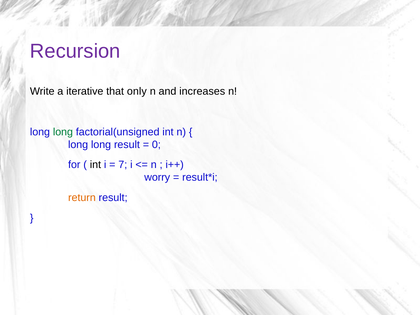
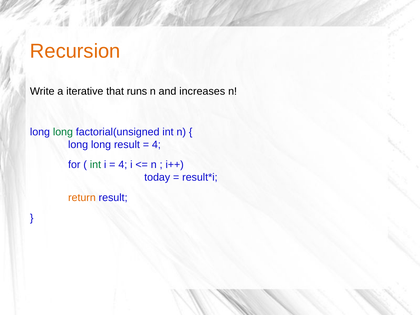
Recursion colour: purple -> orange
only: only -> runs
0 at (156, 145): 0 -> 4
int at (95, 165) colour: black -> green
7 at (123, 165): 7 -> 4
worry: worry -> today
